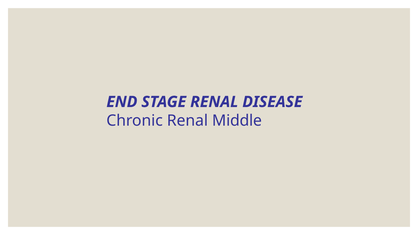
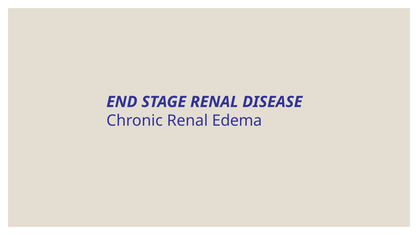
Middle: Middle -> Edema
